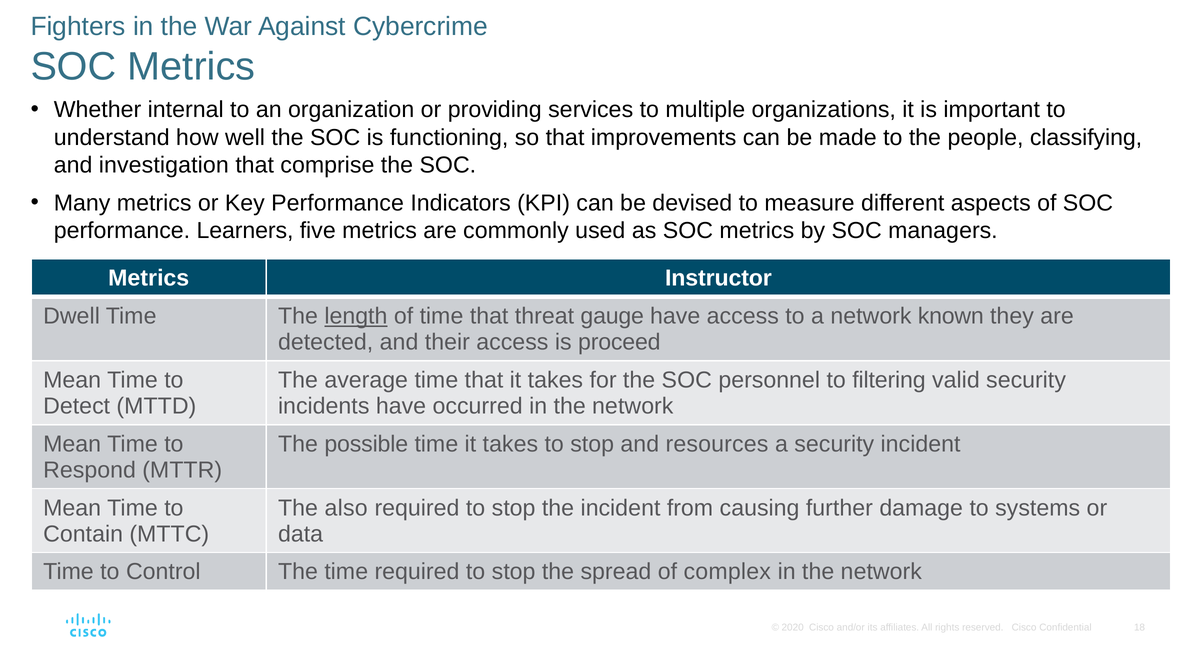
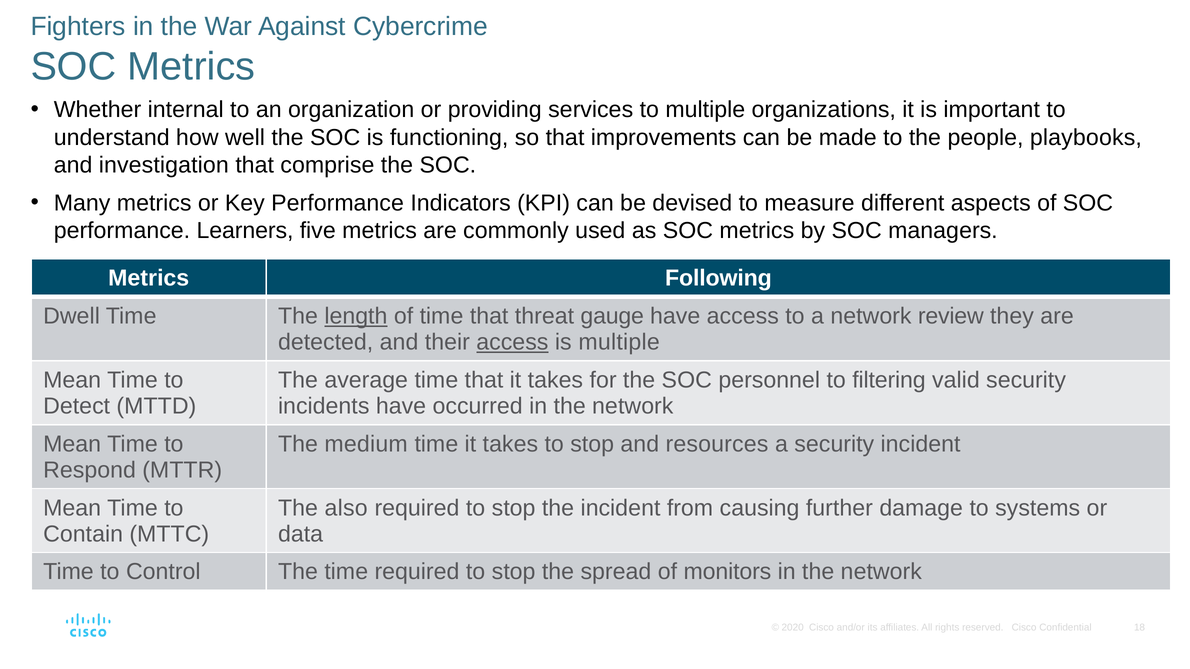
classifying: classifying -> playbooks
Instructor: Instructor -> Following
known: known -> review
access at (512, 342) underline: none -> present
is proceed: proceed -> multiple
possible: possible -> medium
complex: complex -> monitors
